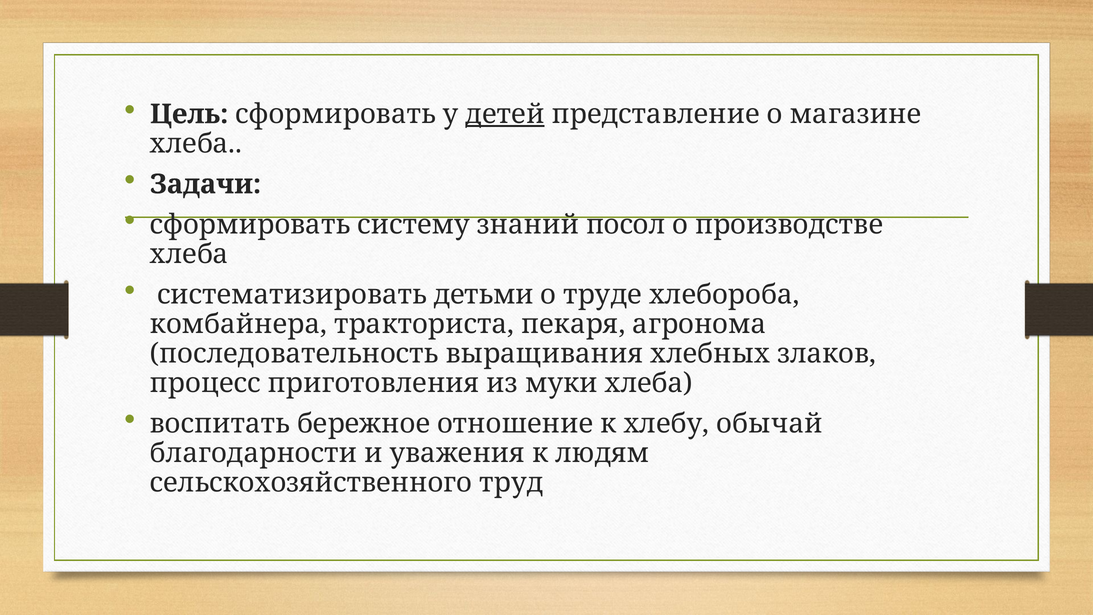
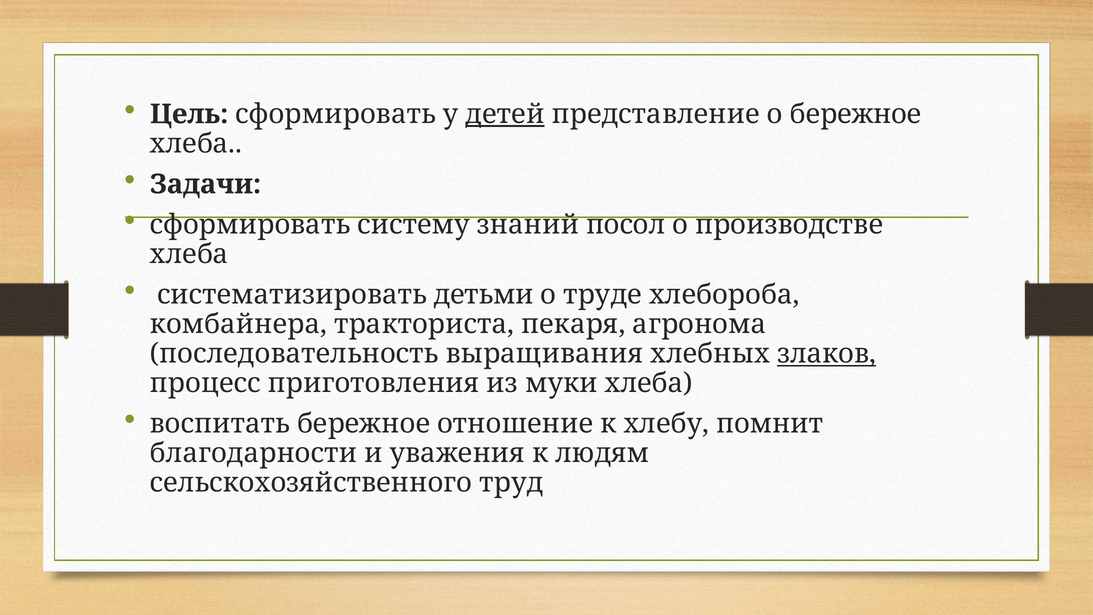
о магазине: магазине -> бережное
злаков underline: none -> present
обычай: обычай -> помнит
